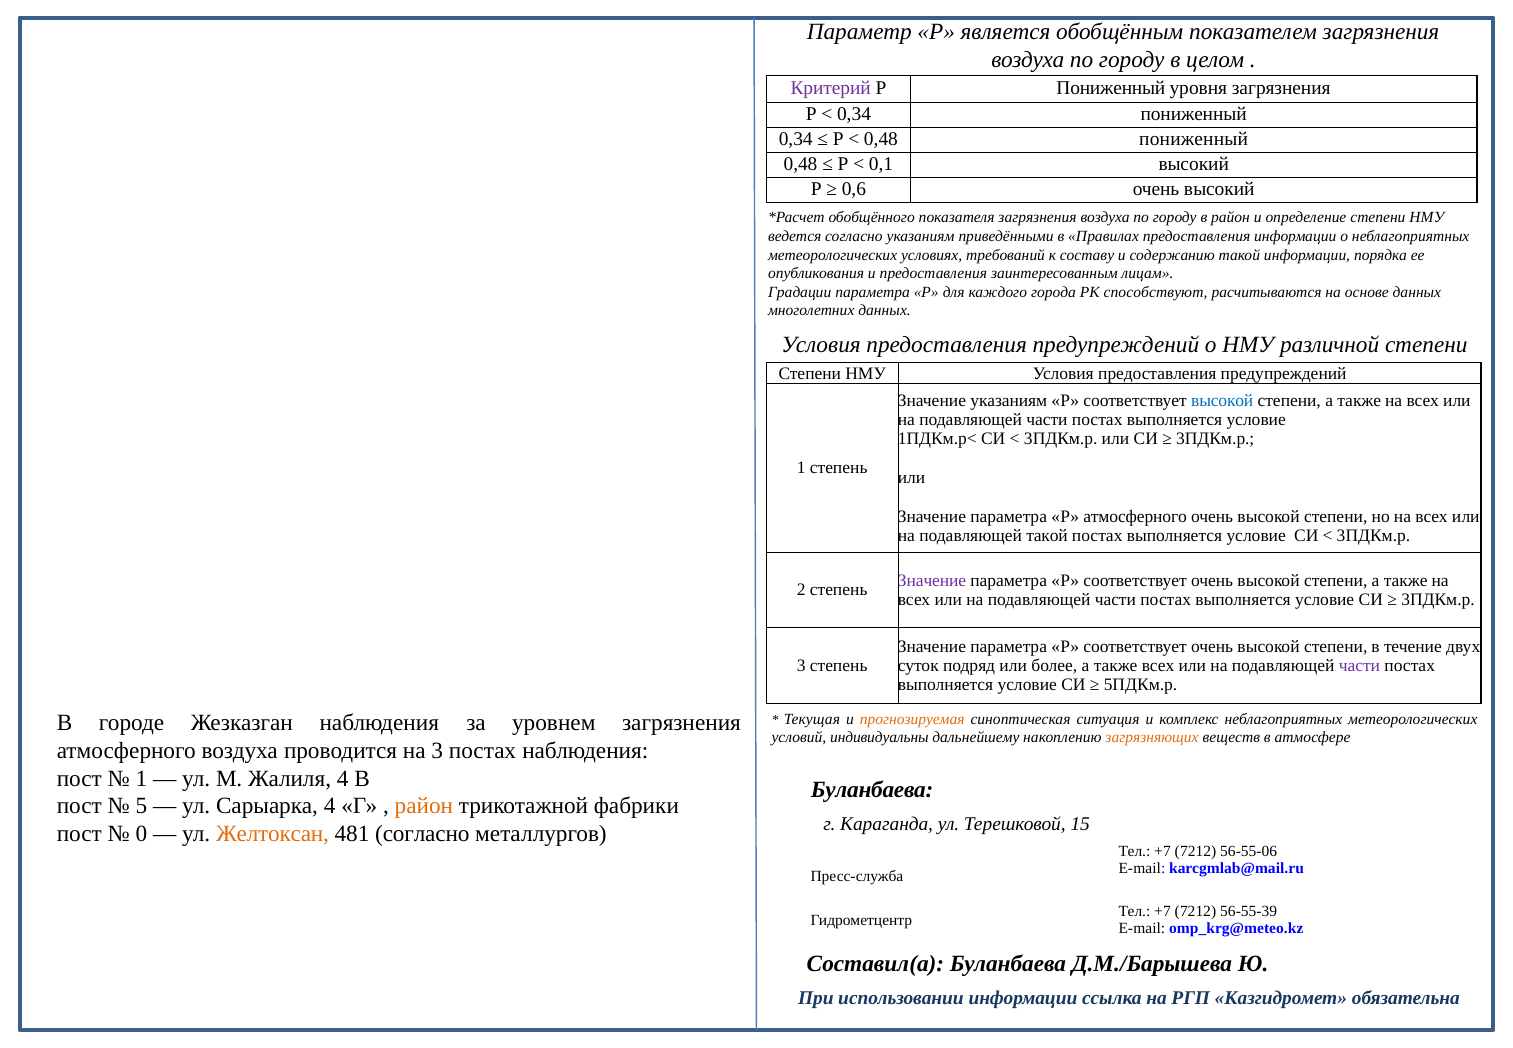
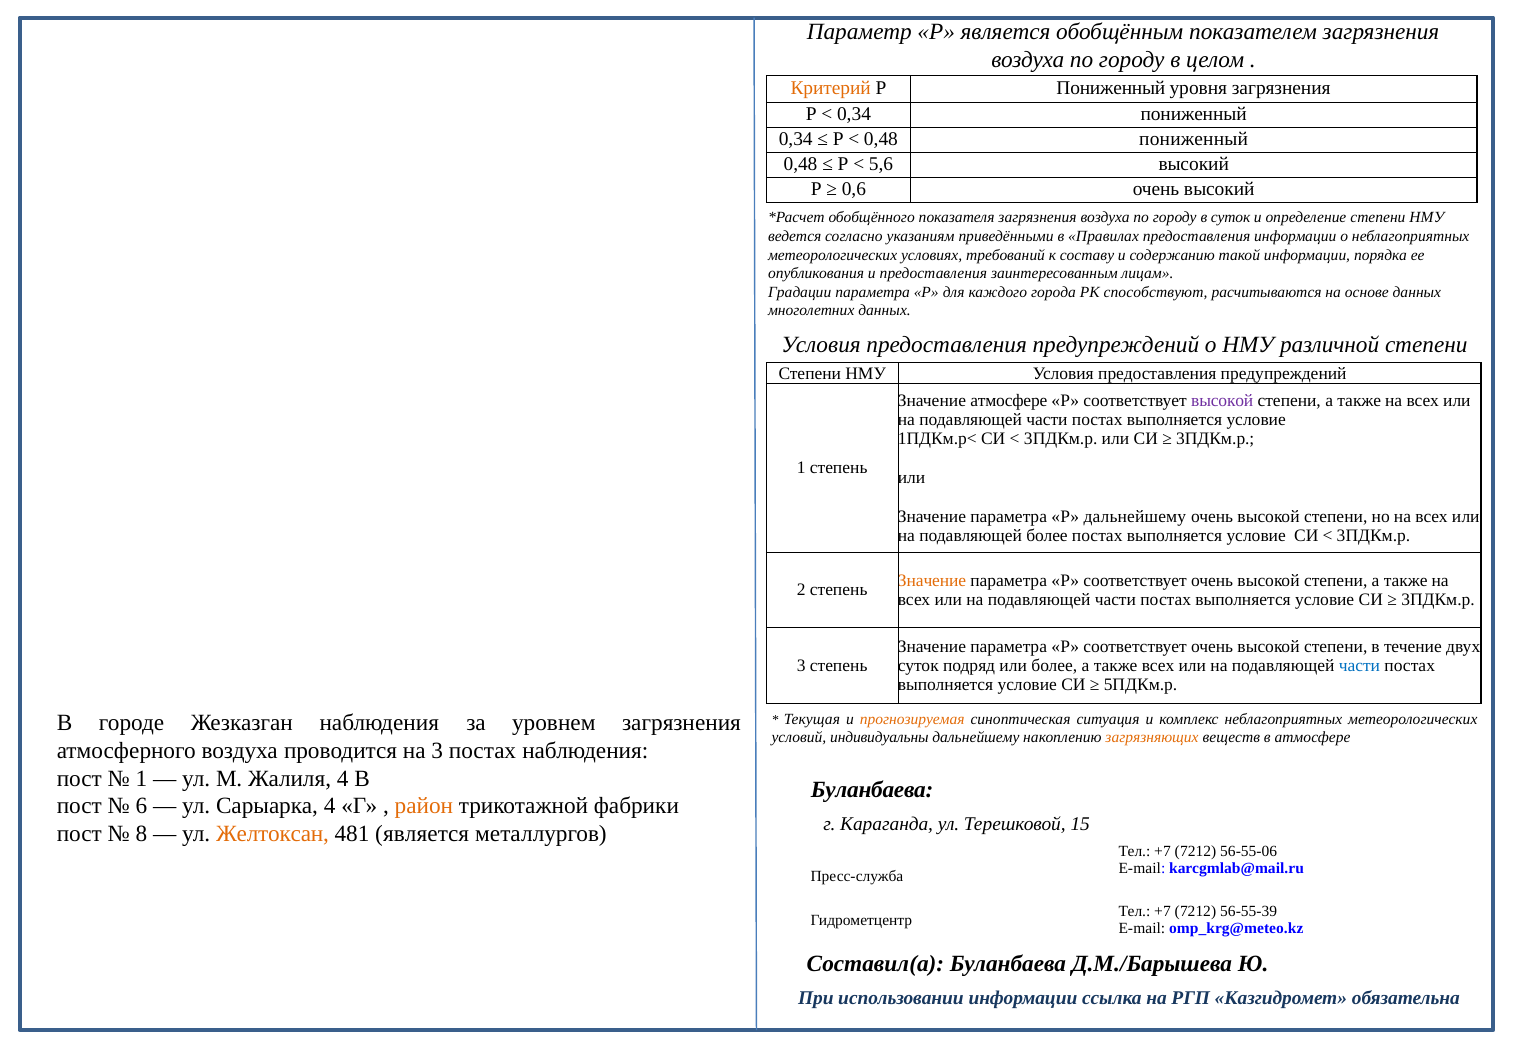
Критерий colour: purple -> orange
0,1: 0,1 -> 5,6
в район: район -> суток
Значение указаниям: указаниям -> атмосфере
высокой at (1222, 400) colour: blue -> purple
Р атмосферного: атмосферного -> дальнейшему
подавляющей такой: такой -> более
Значение at (932, 580) colour: purple -> orange
части at (1359, 665) colour: purple -> blue
5: 5 -> 6
0: 0 -> 8
481 согласно: согласно -> является
